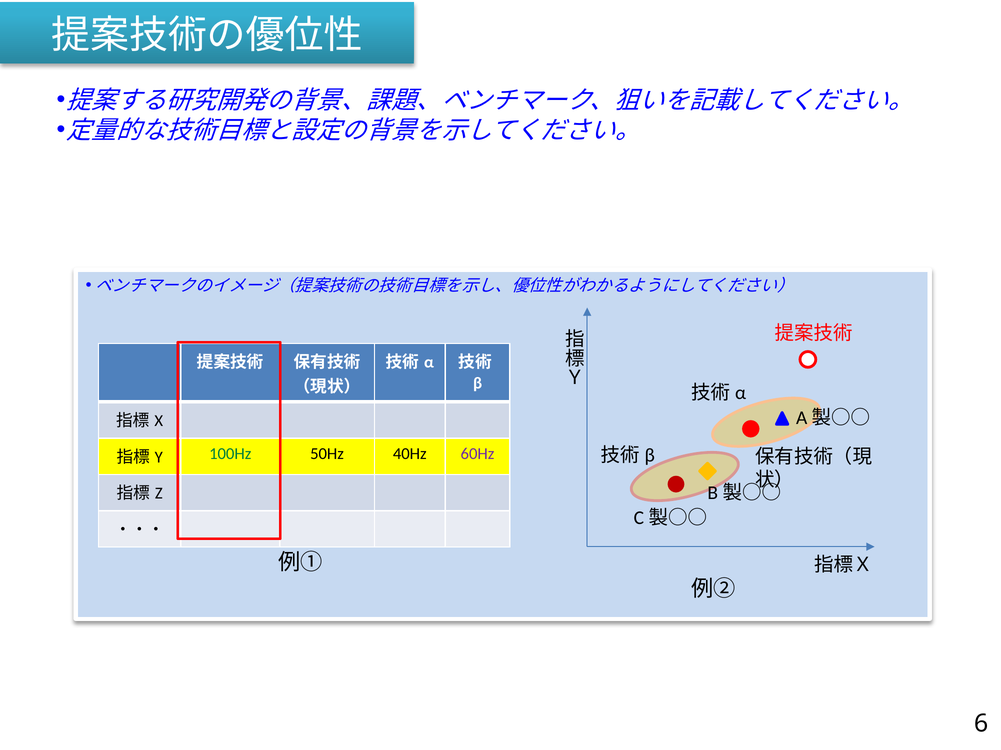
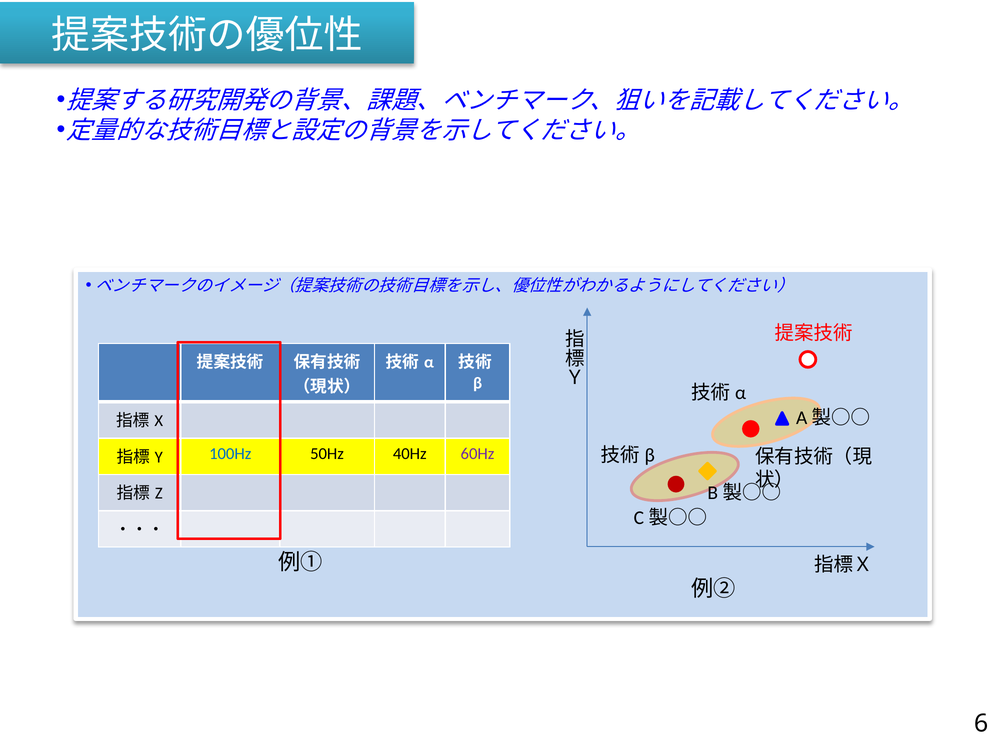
100Hz colour: green -> blue
